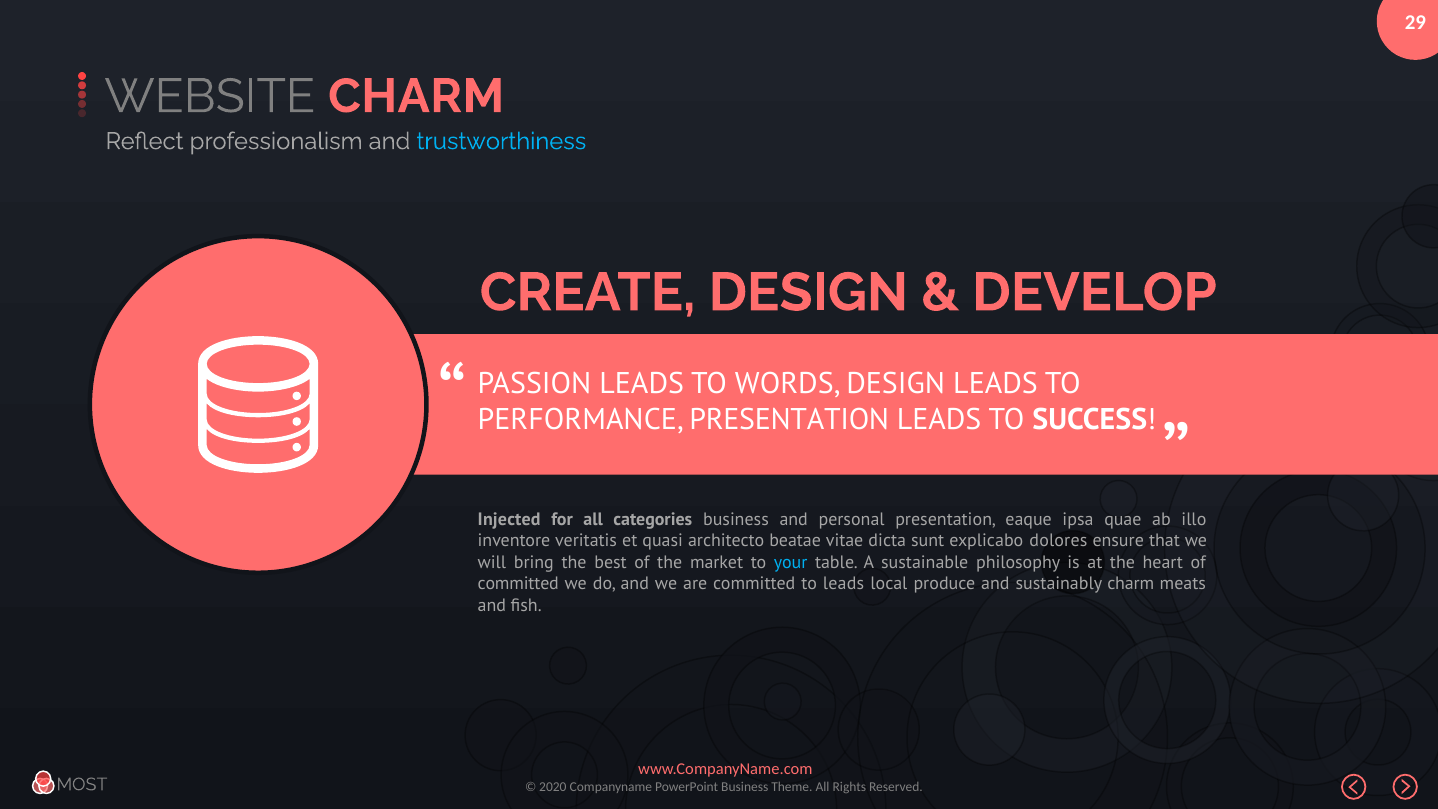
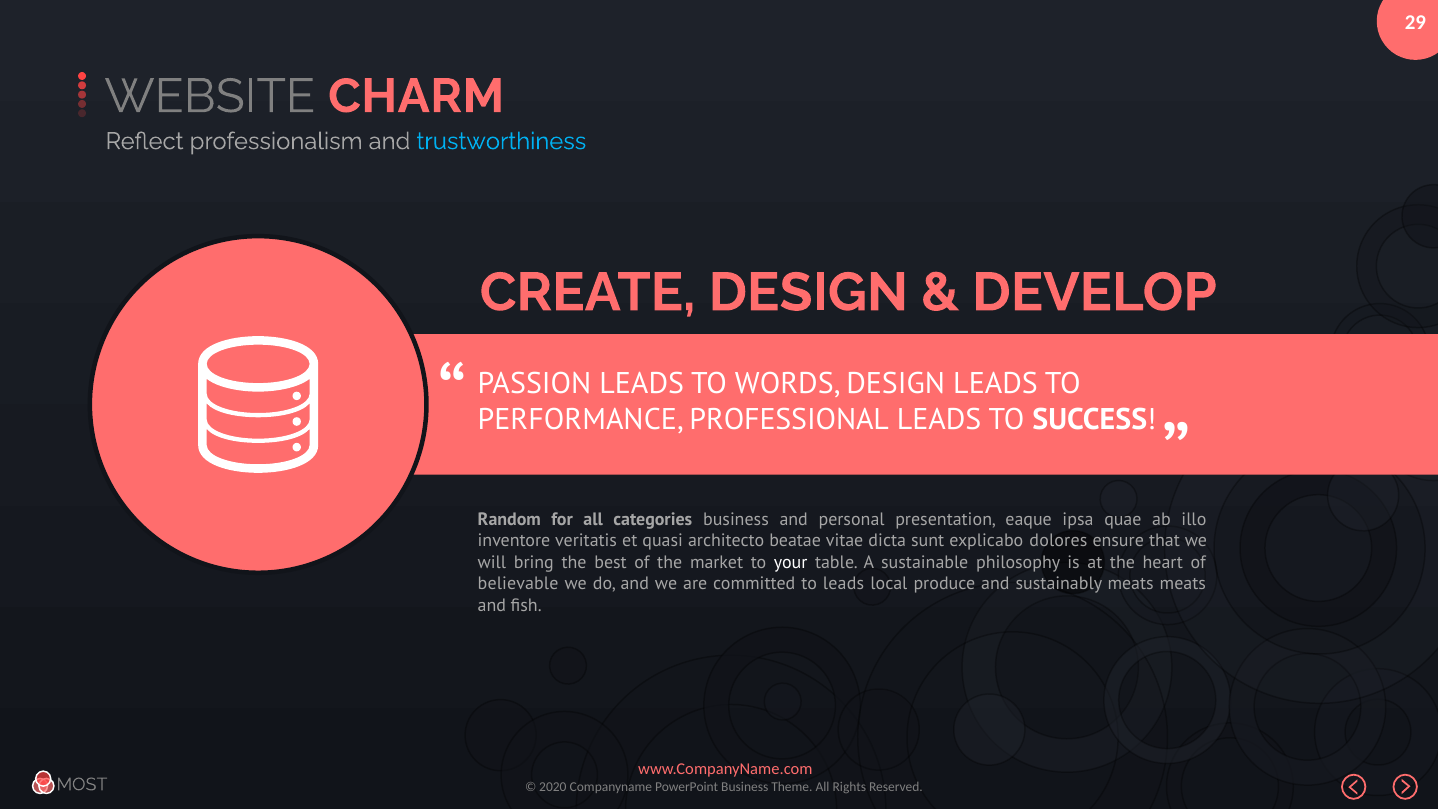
PERFORMANCE PRESENTATION: PRESENTATION -> PROFESSIONAL
Injected: Injected -> Random
your colour: light blue -> white
committed at (518, 584): committed -> believable
sustainably charm: charm -> meats
